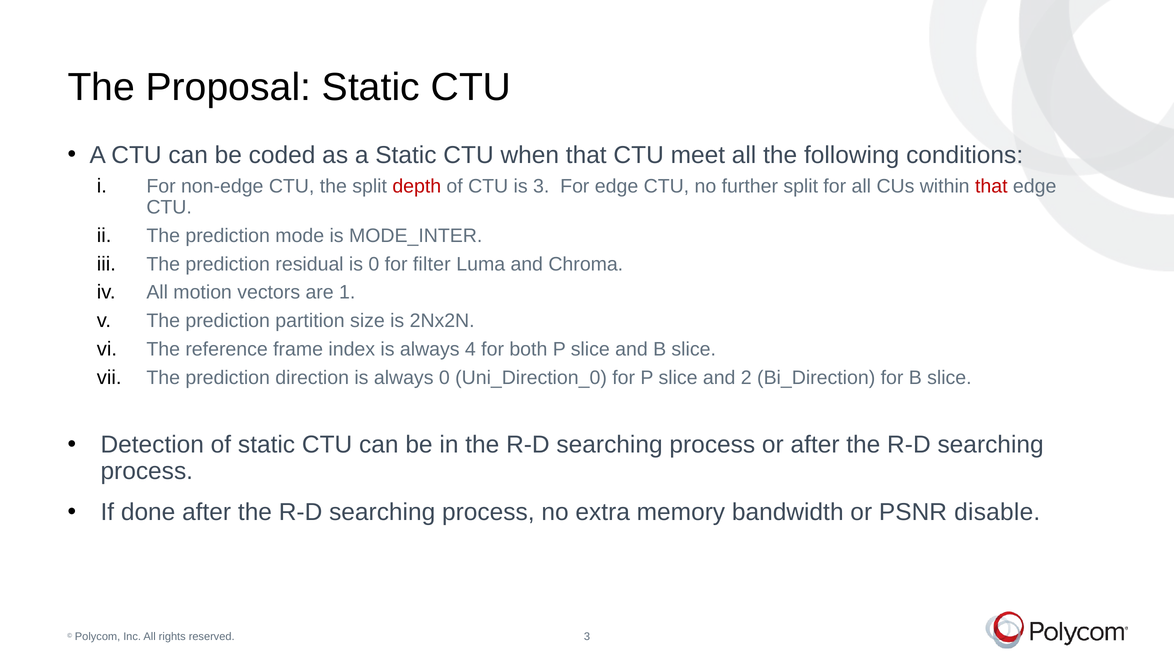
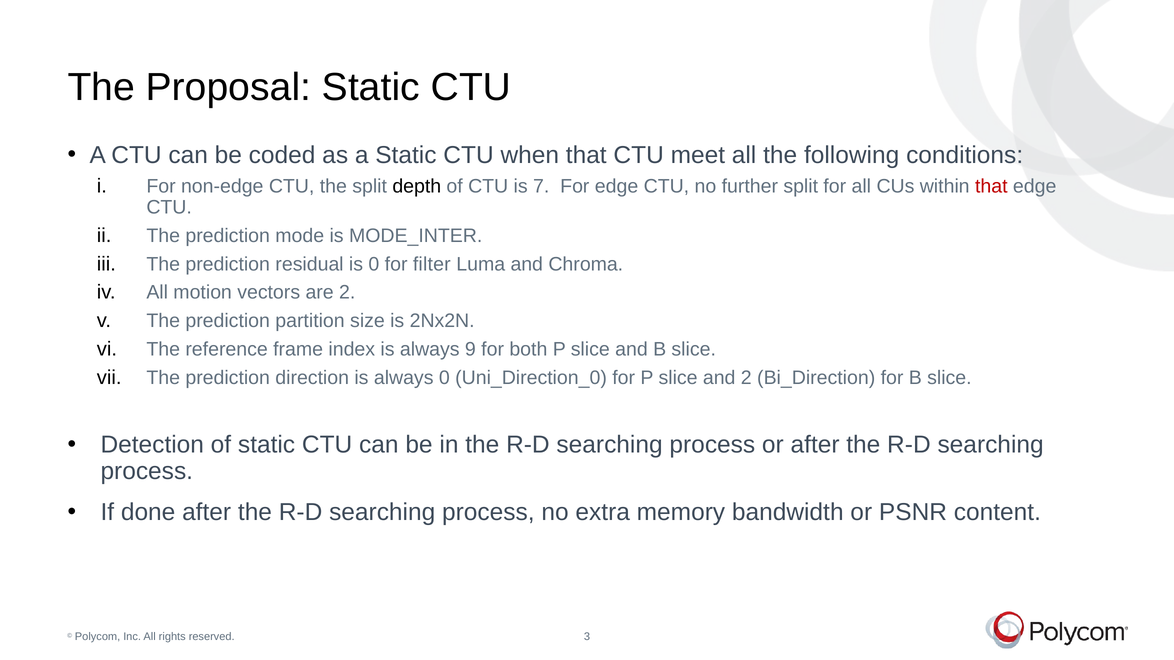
depth colour: red -> black
is 3: 3 -> 7
are 1: 1 -> 2
4: 4 -> 9
disable: disable -> content
